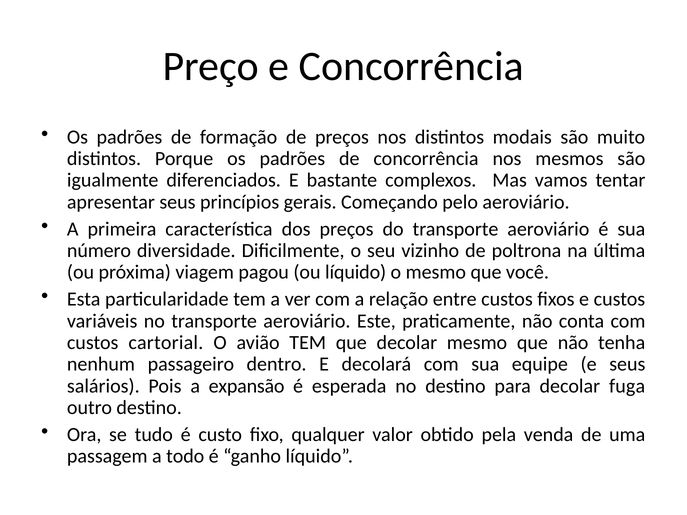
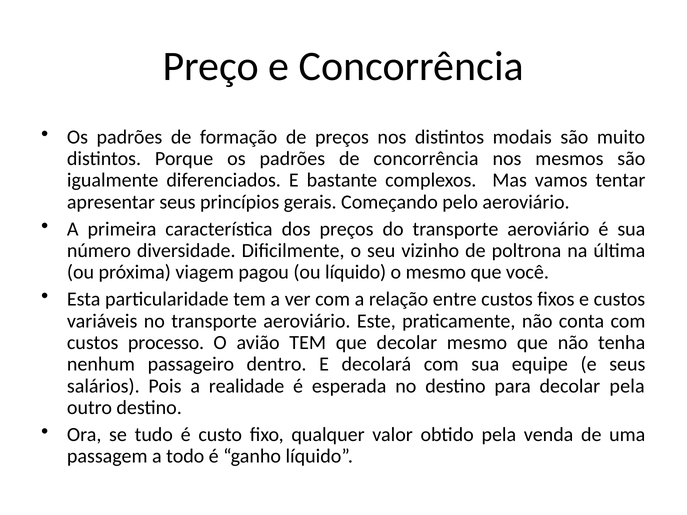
cartorial: cartorial -> processo
expansão: expansão -> realidade
decolar fuga: fuga -> pela
